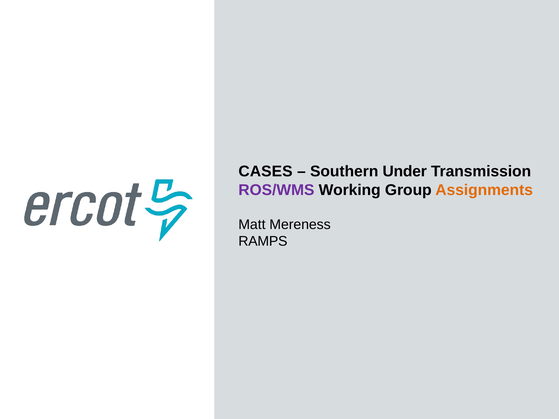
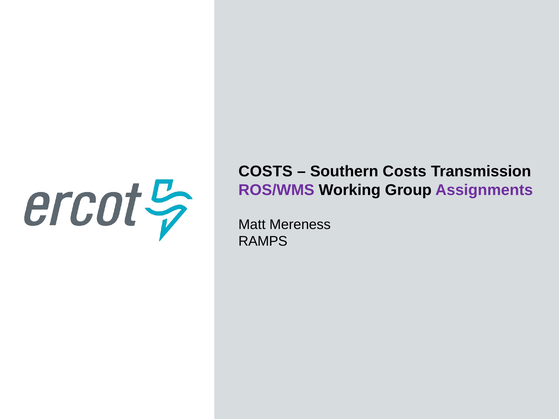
CASES at (266, 172): CASES -> COSTS
Southern Under: Under -> Costs
Assignments colour: orange -> purple
